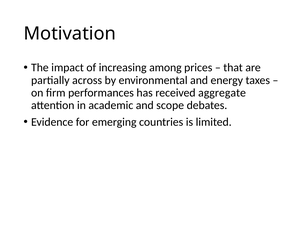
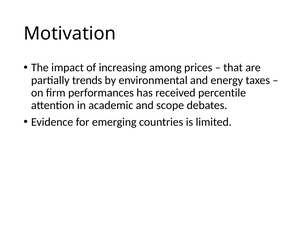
across: across -> trends
aggregate: aggregate -> percentile
